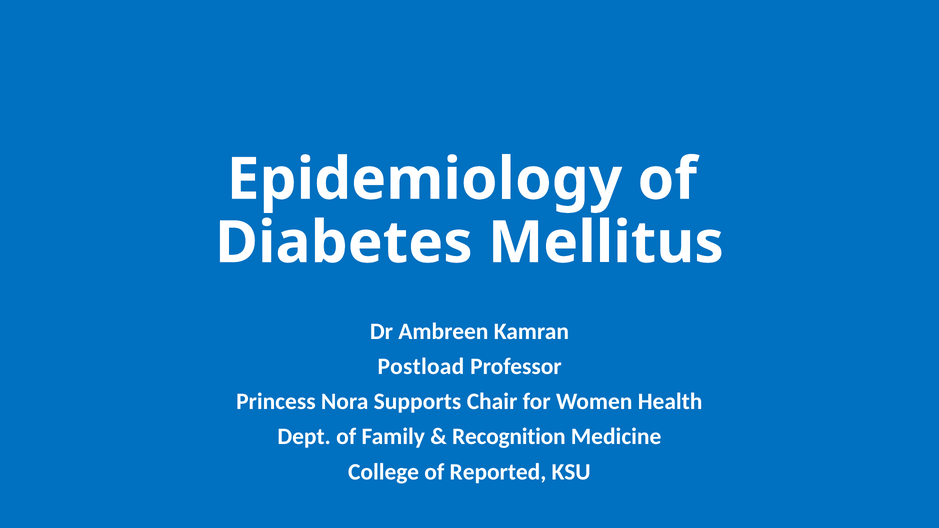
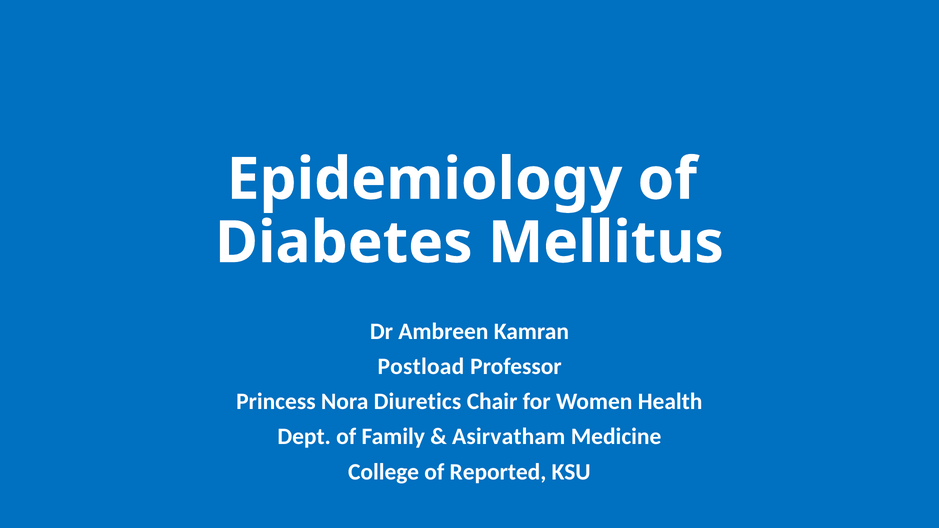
Supports: Supports -> Diuretics
Recognition: Recognition -> Asirvatham
